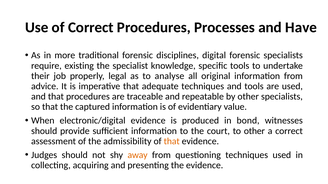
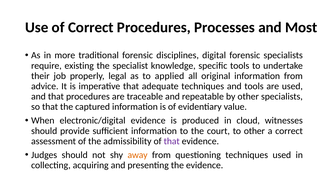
Have: Have -> Most
analyse: analyse -> applied
bond: bond -> cloud
that at (172, 142) colour: orange -> purple
